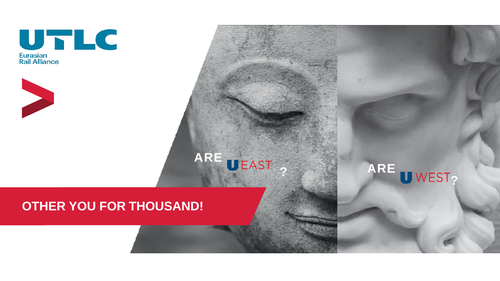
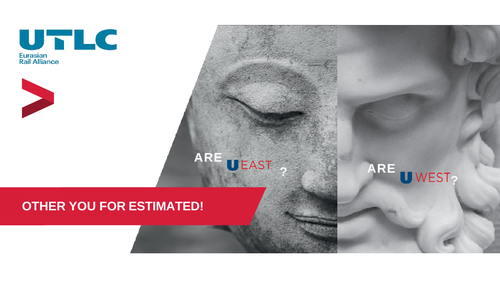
THOUSAND: THOUSAND -> ESTIMATED
